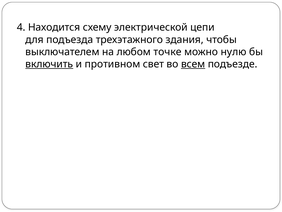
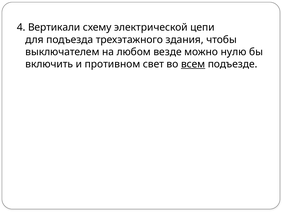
Находится: Находится -> Вертикали
точке: точке -> везде
включить underline: present -> none
